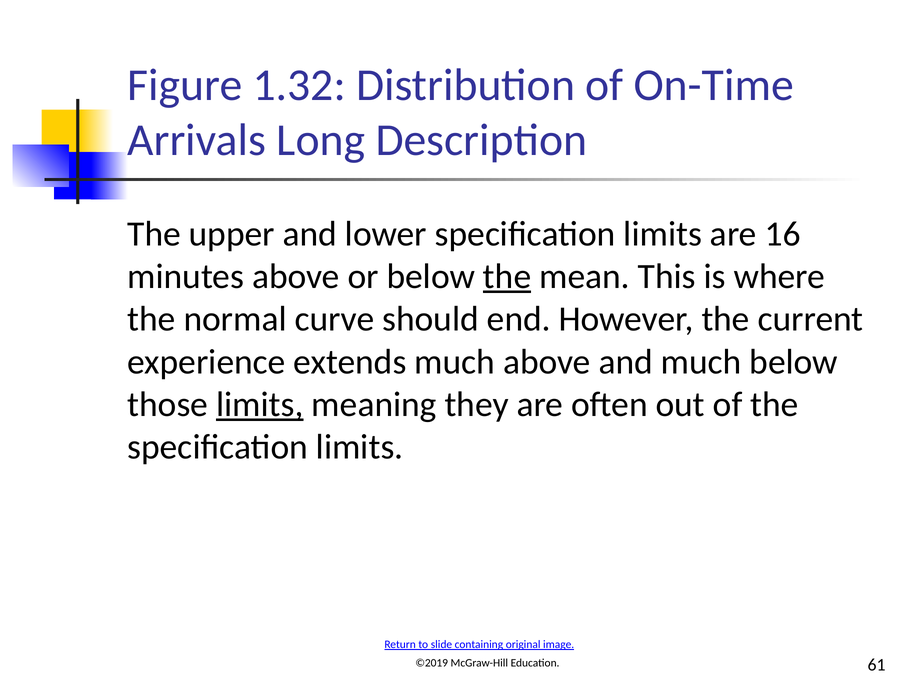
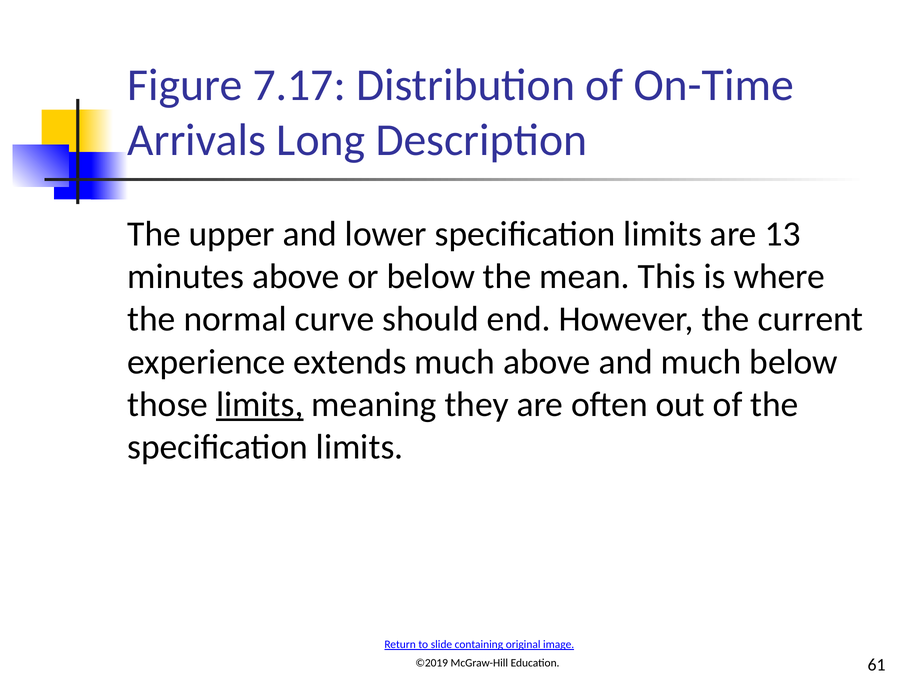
1.32: 1.32 -> 7.17
16: 16 -> 13
the at (507, 277) underline: present -> none
